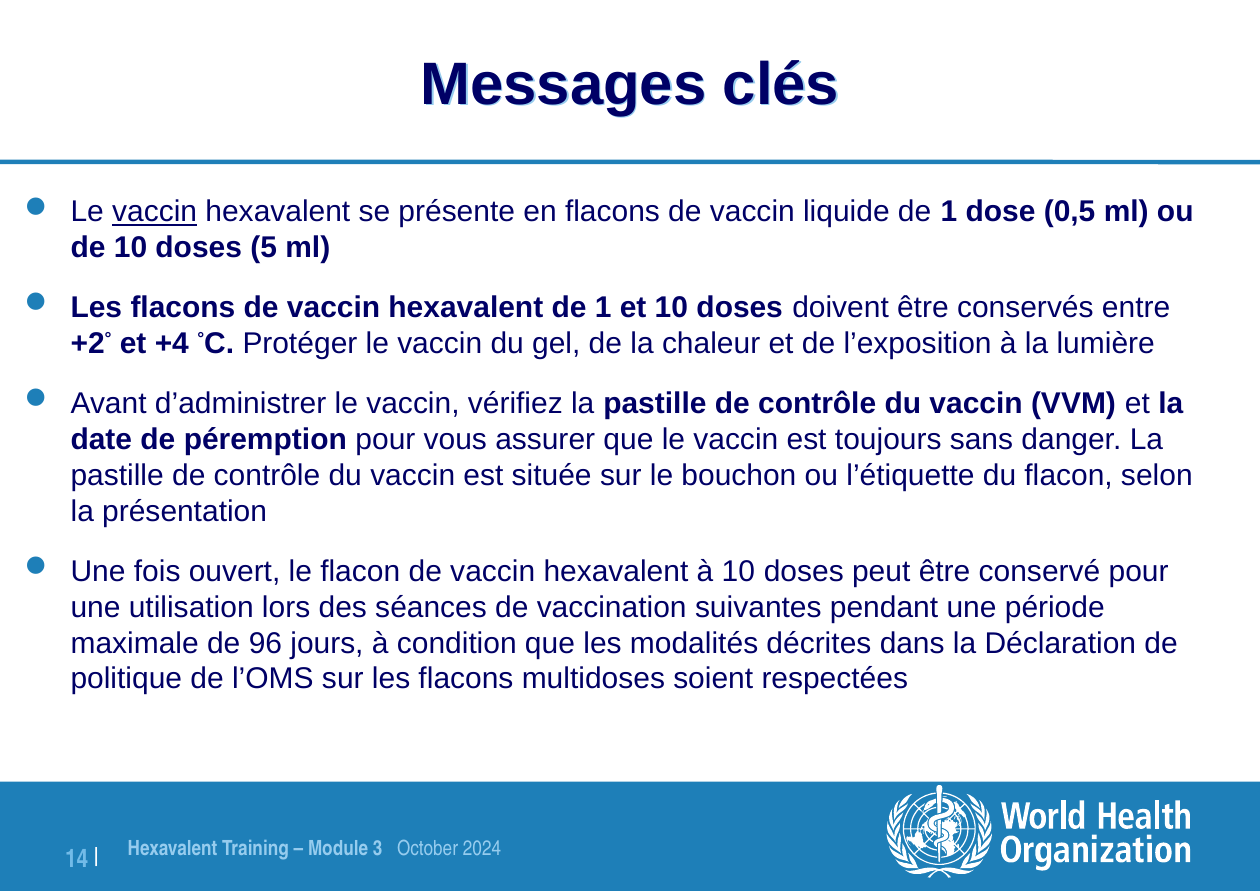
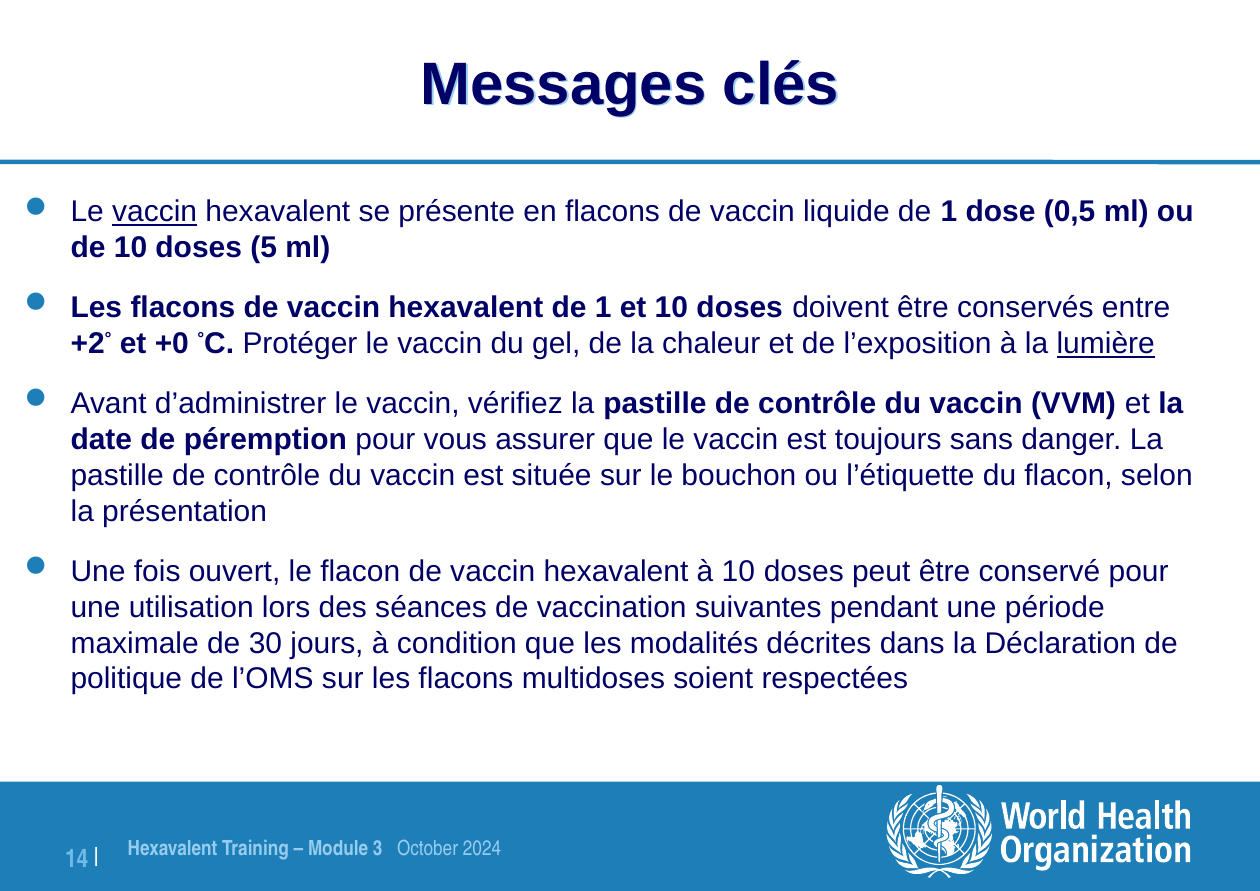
+4: +4 -> +0
lumière underline: none -> present
96: 96 -> 30
